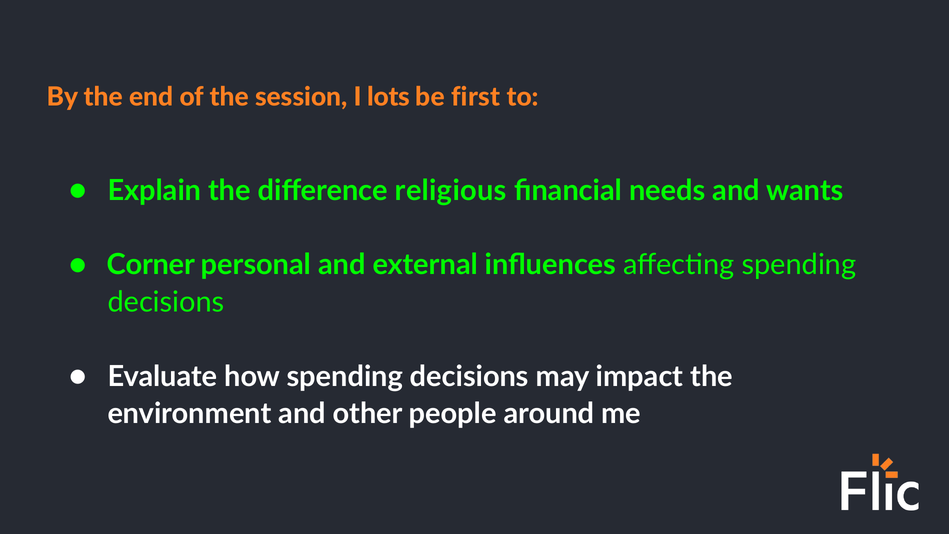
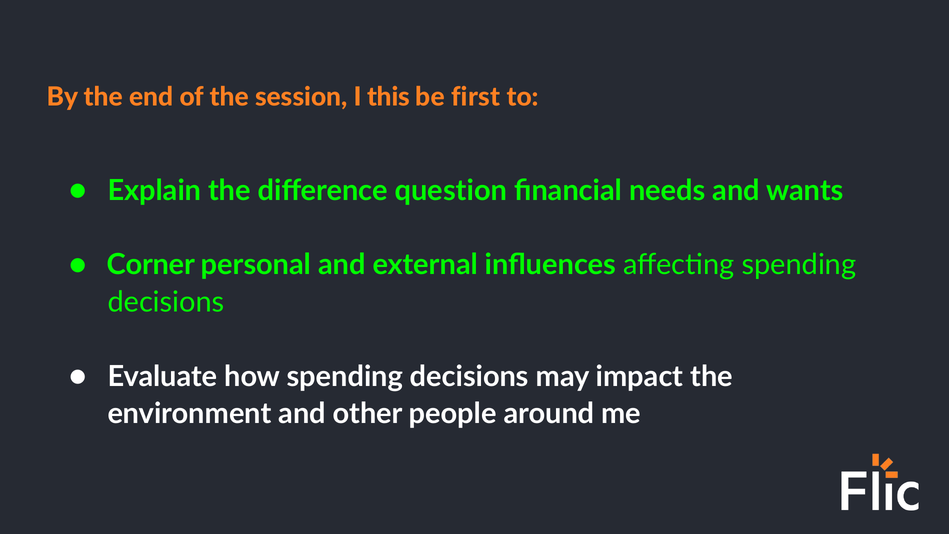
lots: lots -> this
religious: religious -> question
